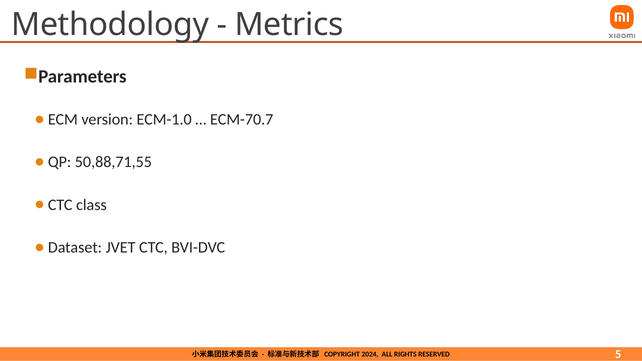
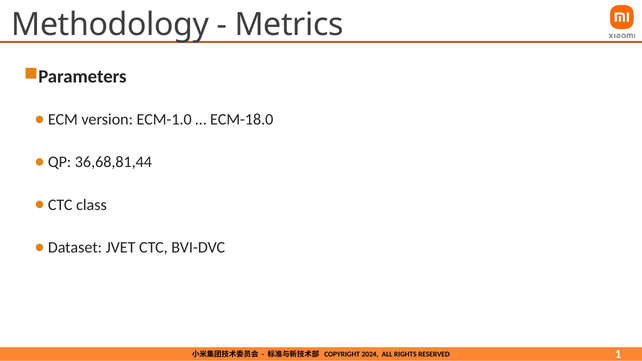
ECM-70.7: ECM-70.7 -> ECM-18.0
50,88,71,55: 50,88,71,55 -> 36,68,81,44
5: 5 -> 1
